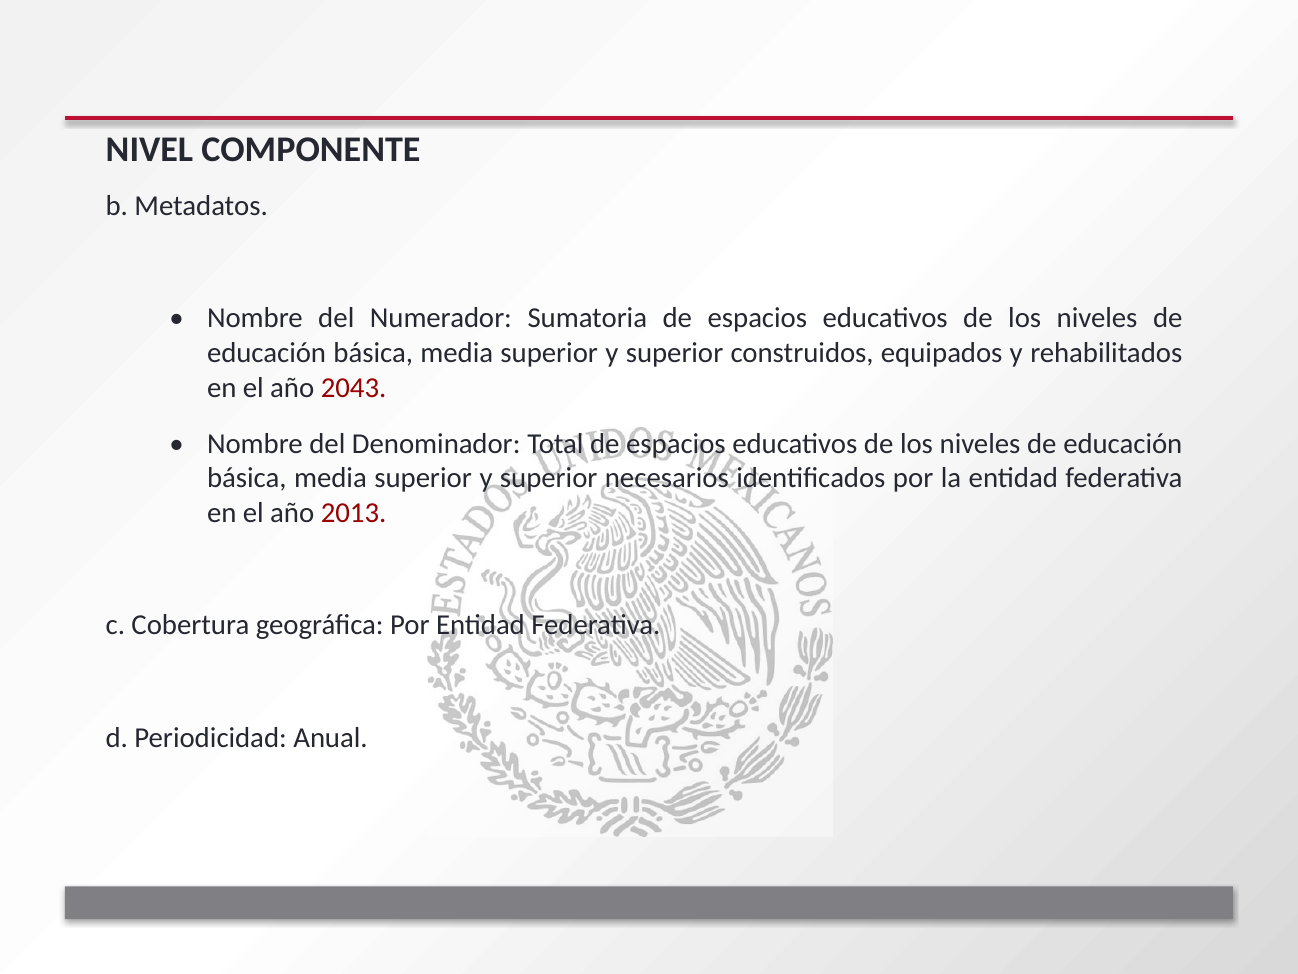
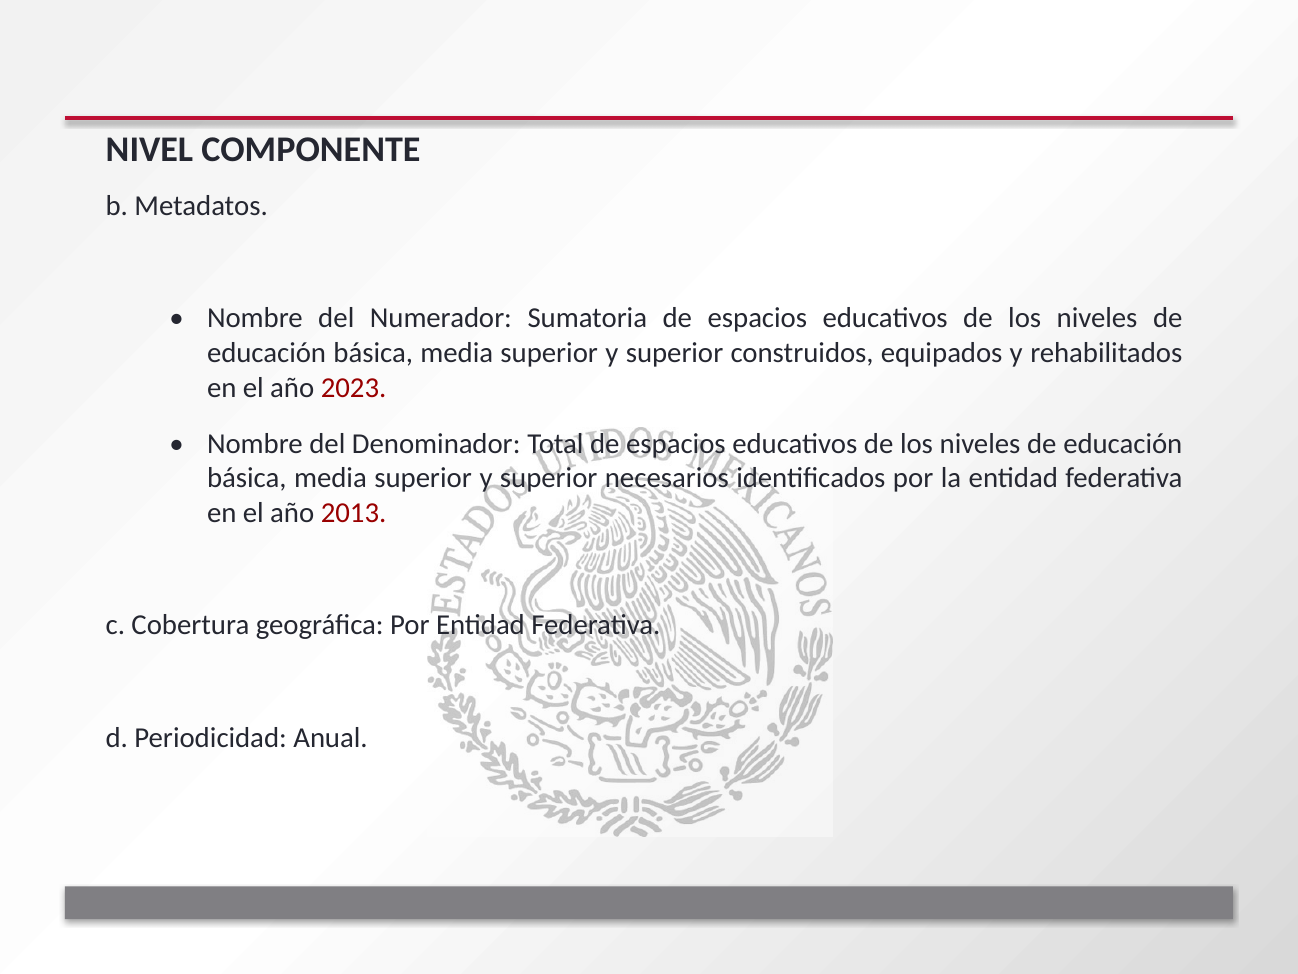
2043: 2043 -> 2023
